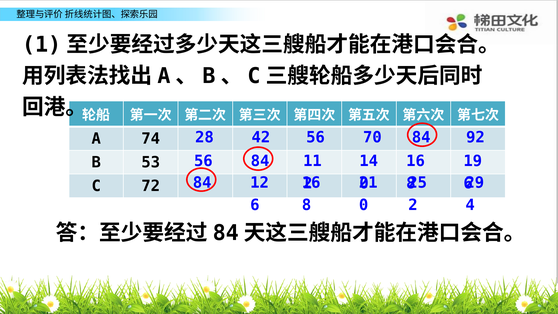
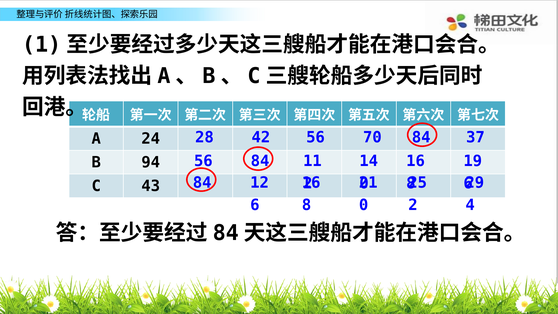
92: 92 -> 37
74: 74 -> 24
53: 53 -> 94
72: 72 -> 43
